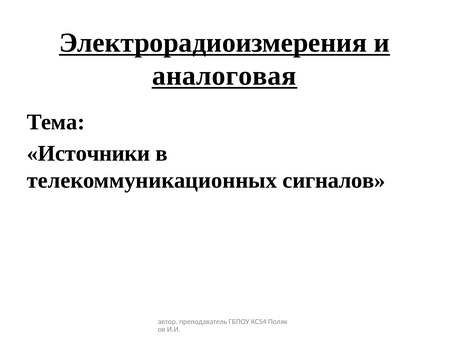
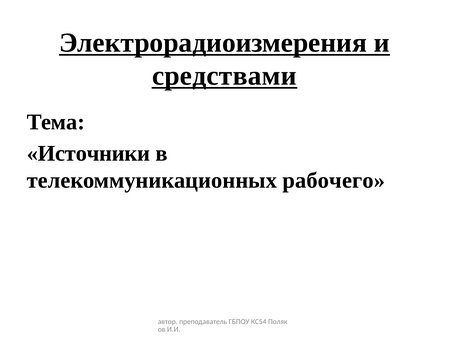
аналоговая: аналоговая -> средствами
сигналов: сигналов -> рабочего
